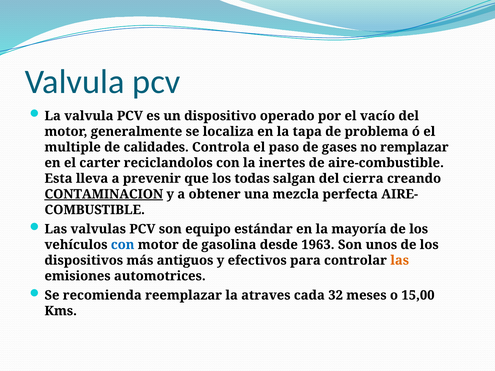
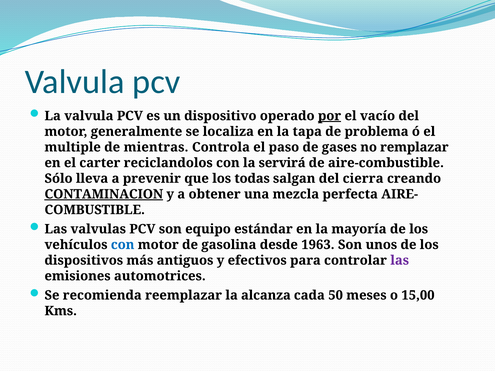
por underline: none -> present
calidades: calidades -> mientras
inertes: inertes -> servirá
Esta: Esta -> Sólo
las at (400, 261) colour: orange -> purple
atraves: atraves -> alcanza
32: 32 -> 50
